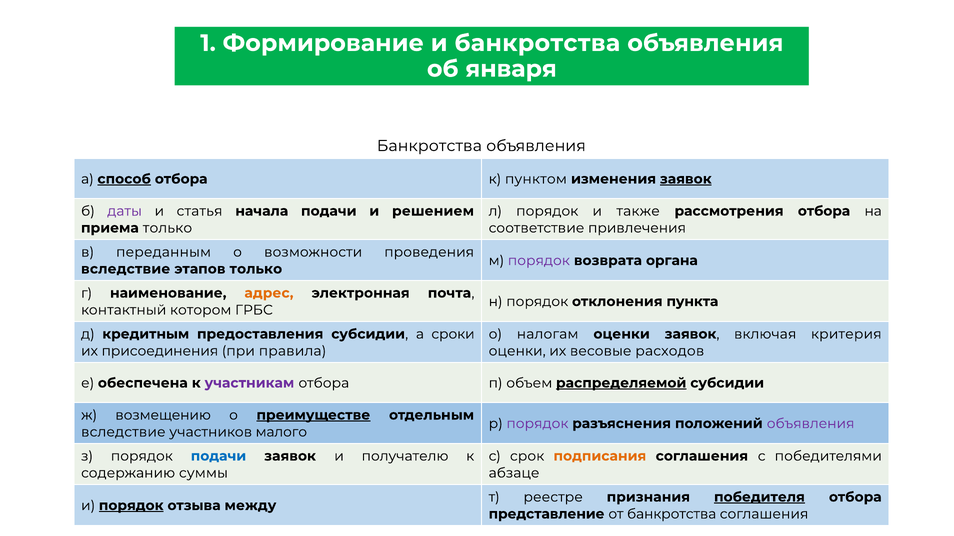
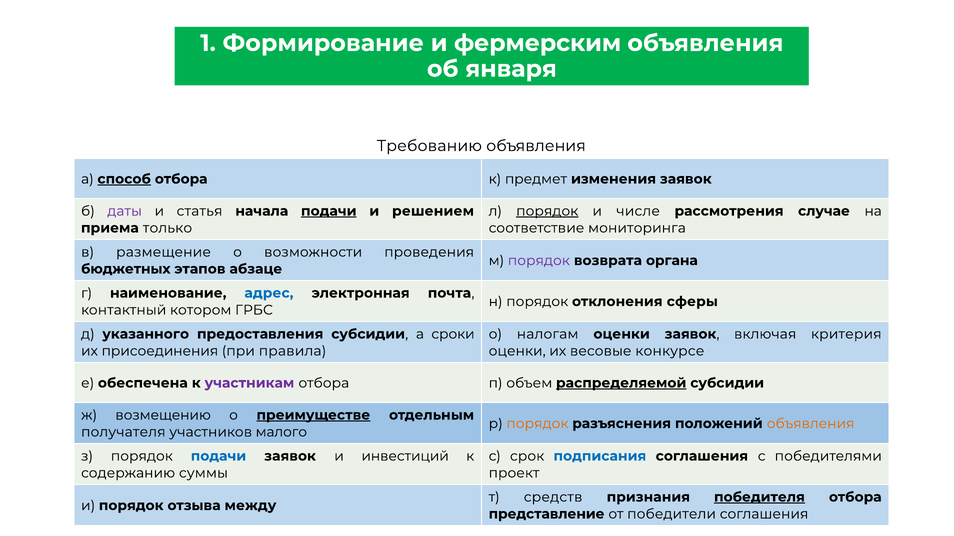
и банкротства: банкротства -> фермерским
Банкротства at (429, 146): Банкротства -> Требованию
пунктом: пунктом -> предмет
заявок at (686, 179) underline: present -> none
подачи at (329, 211) underline: none -> present
порядок at (547, 211) underline: none -> present
также: также -> числе
рассмотрения отбора: отбора -> случае
привлечения: привлечения -> мониторинга
переданным: переданным -> размещение
вследствие at (126, 269): вследствие -> бюджетных
этапов только: только -> абзаце
адрес colour: orange -> blue
пункта: пункта -> сферы
кредитным: кредитным -> указанного
расходов: расходов -> конкурсе
порядок at (537, 424) colour: purple -> orange
объявления at (811, 424) colour: purple -> orange
вследствие at (123, 432): вследствие -> получателя
получателю: получателю -> инвестиций
подписания colour: orange -> blue
абзаце: абзаце -> проект
реестре: реестре -> средств
порядок at (131, 506) underline: present -> none
от банкротства: банкротства -> победители
